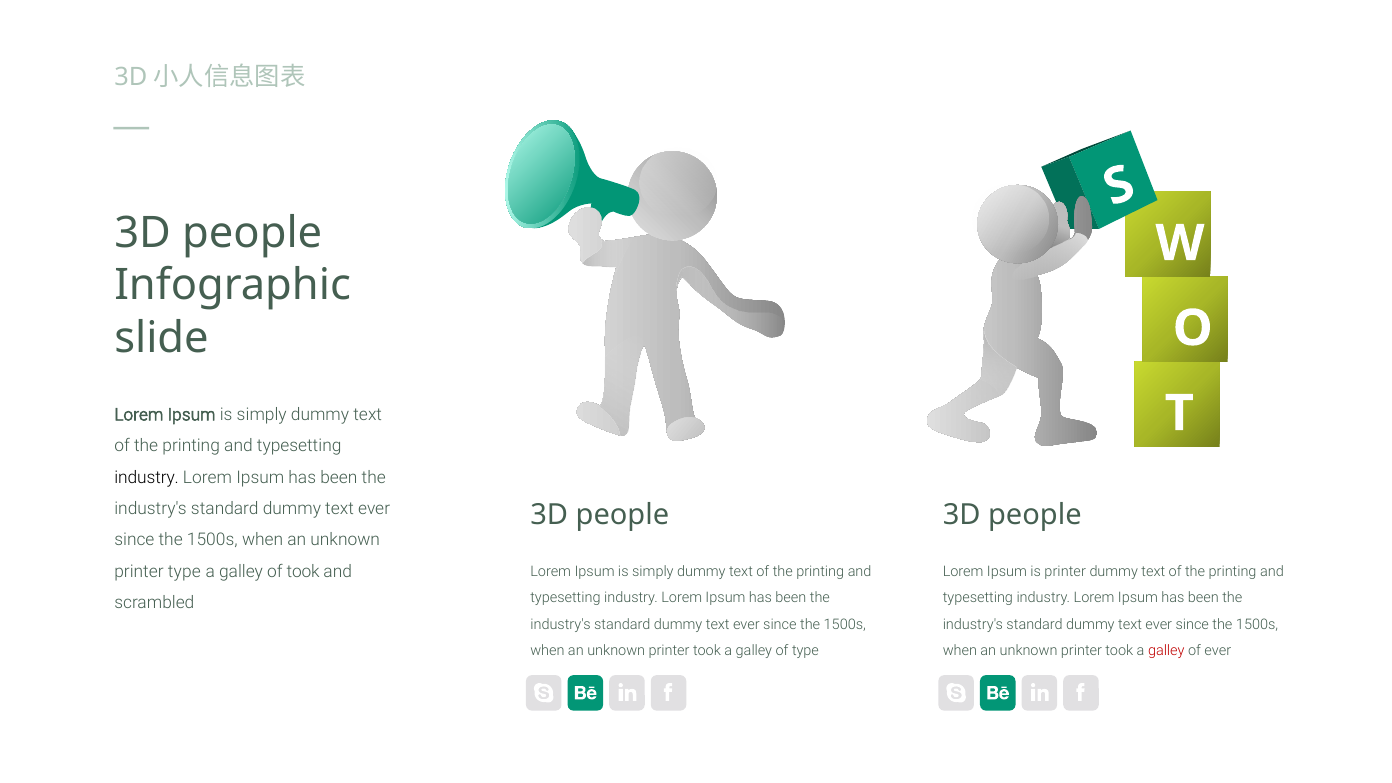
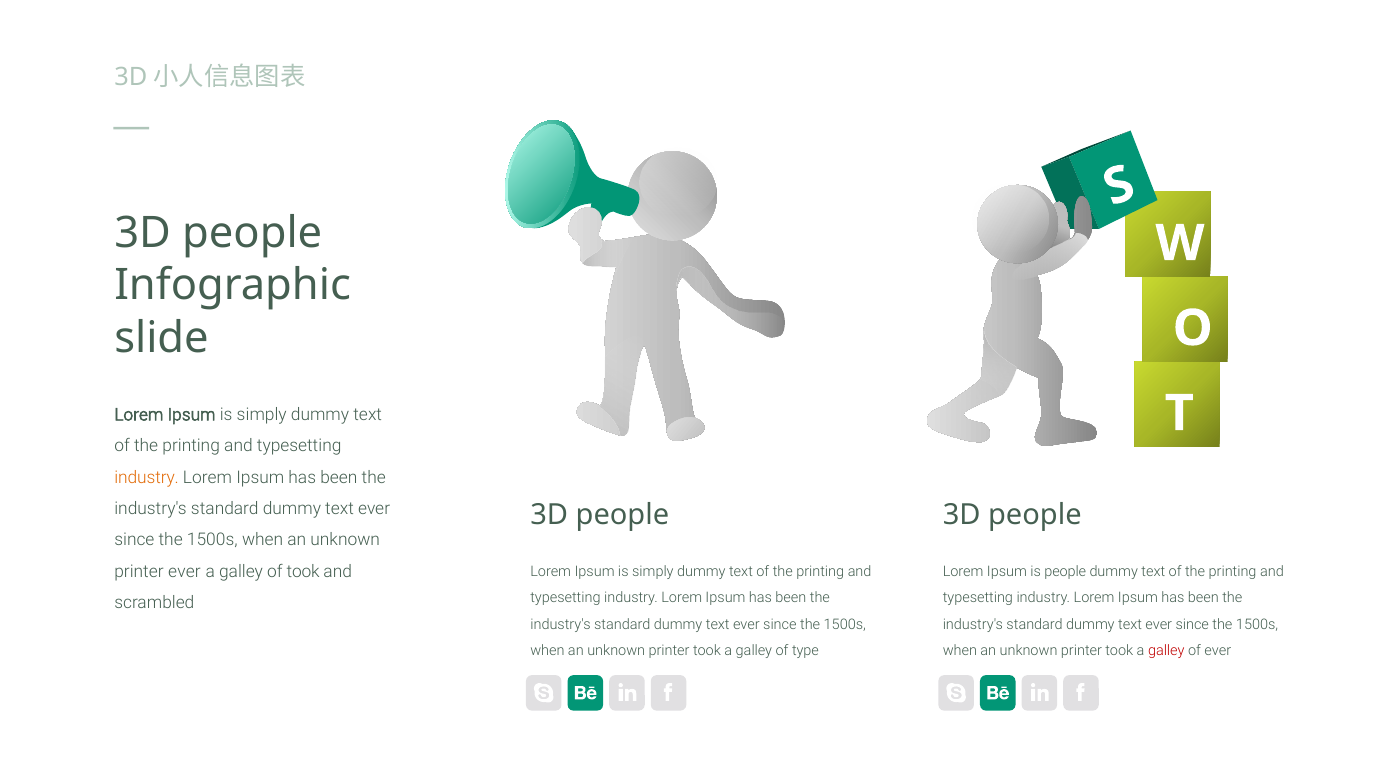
industry at (147, 477) colour: black -> orange
printer type: type -> ever
is printer: printer -> people
